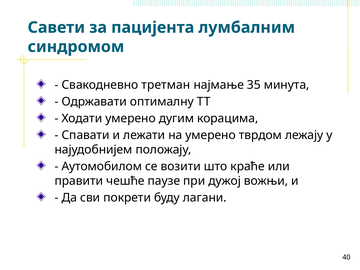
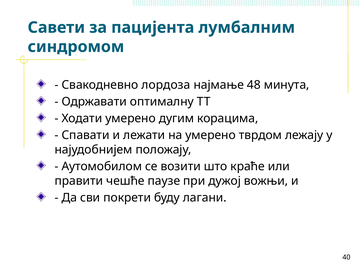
третман: третман -> лордоза
35: 35 -> 48
